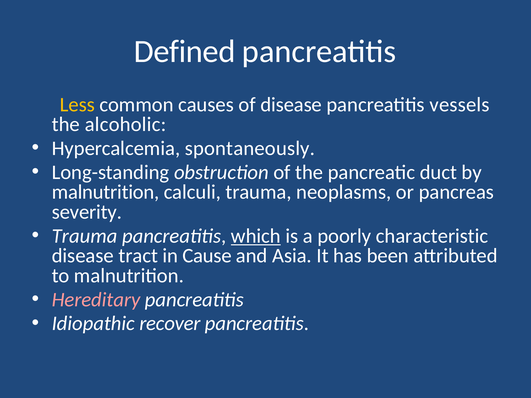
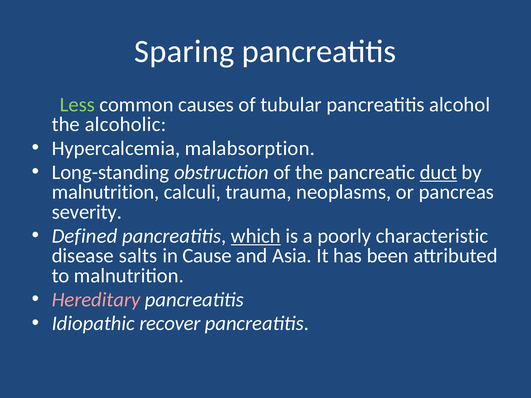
Defined: Defined -> Sparing
Less colour: yellow -> light green
of disease: disease -> tubular
vessels: vessels -> alcohol
spontaneously: spontaneously -> malabsorption
duct underline: none -> present
Trauma at (85, 236): Trauma -> Defined
tract: tract -> salts
